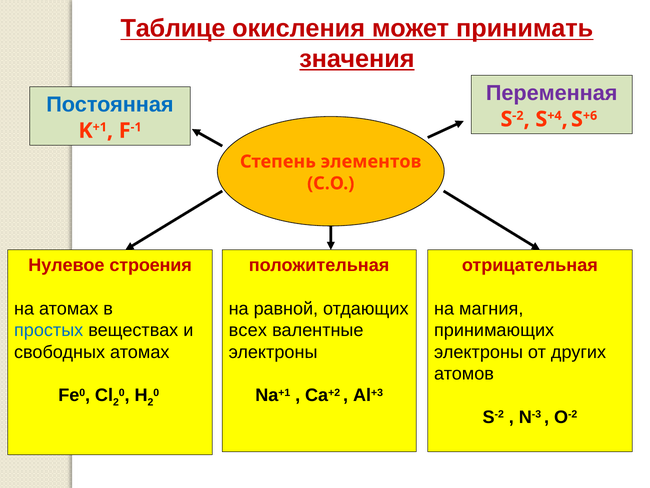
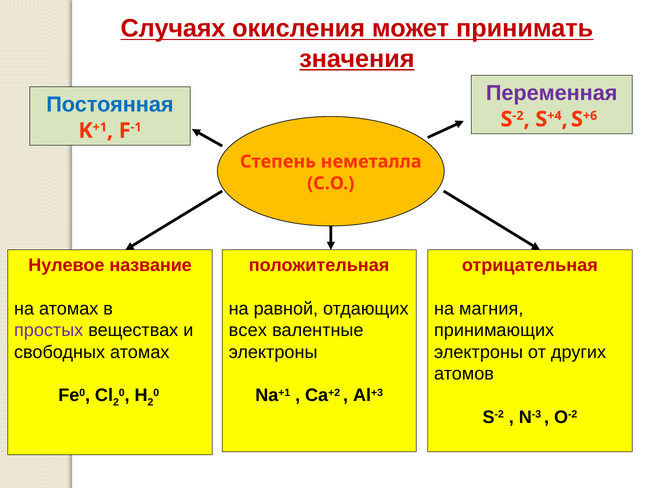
Таблице: Таблице -> Случаях
элементов: элементов -> неметалла
строения: строения -> название
простых colour: blue -> purple
